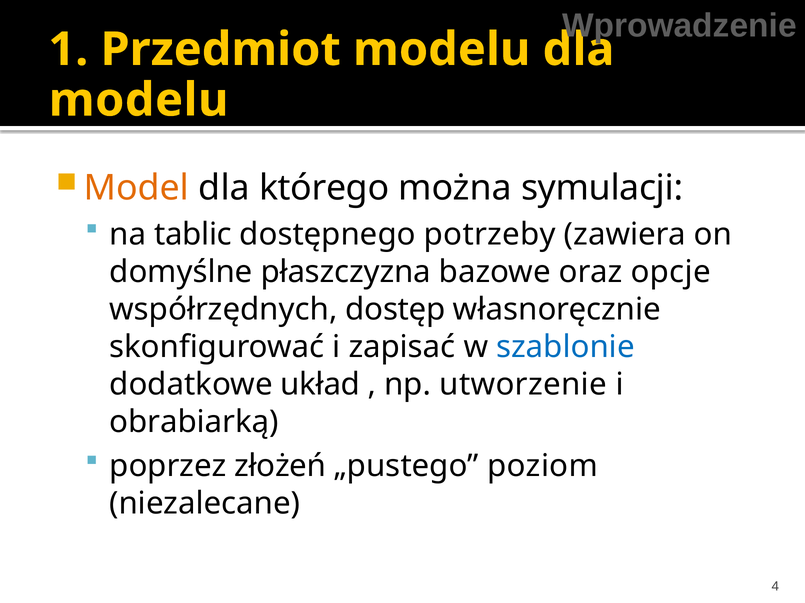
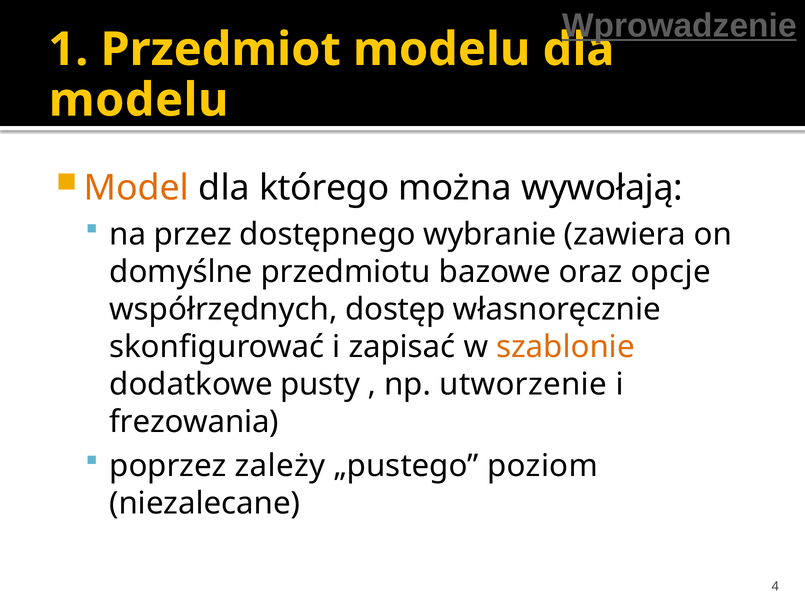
Wprowadzenie underline: none -> present
symulacji: symulacji -> wywołają
tablic: tablic -> przez
potrzeby: potrzeby -> wybranie
płaszczyzna: płaszczyzna -> przedmiotu
szablonie colour: blue -> orange
układ: układ -> pusty
obrabiarką: obrabiarką -> frezowania
złożeń: złożeń -> zależy
